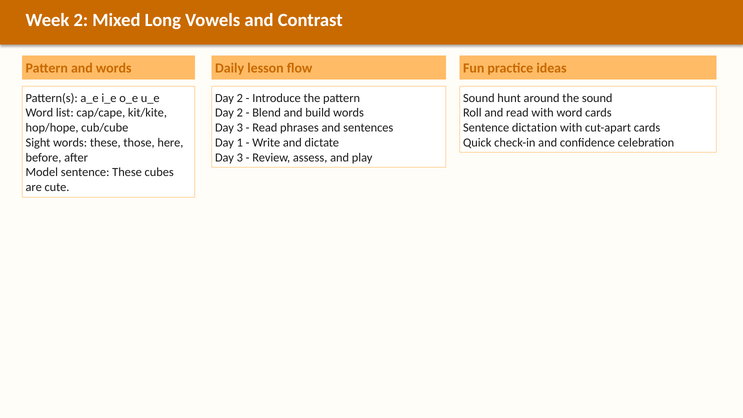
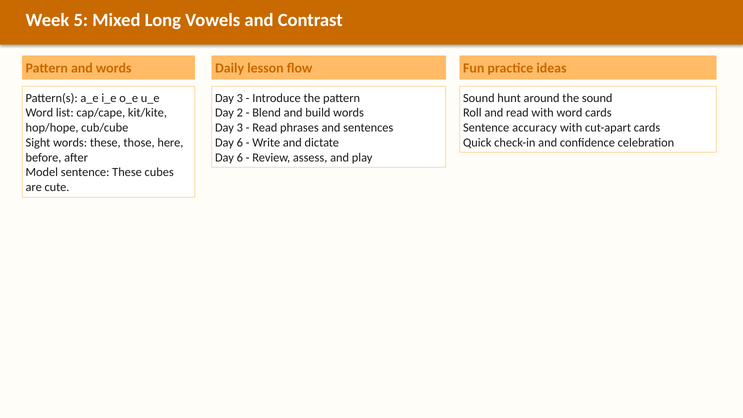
Week 2: 2 -> 5
2 at (240, 98): 2 -> 3
dictation: dictation -> accuracy
1 at (240, 143): 1 -> 6
3 at (240, 157): 3 -> 6
